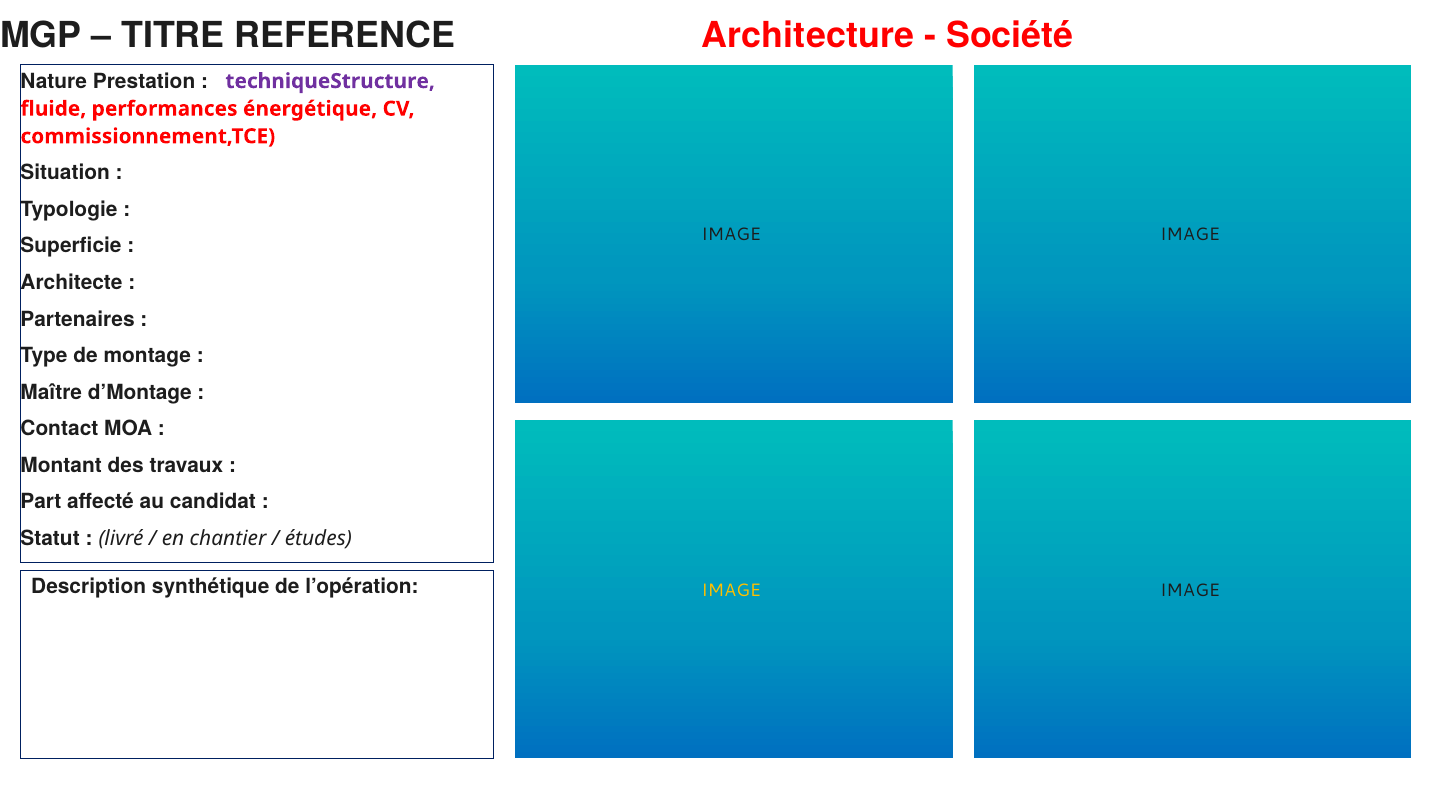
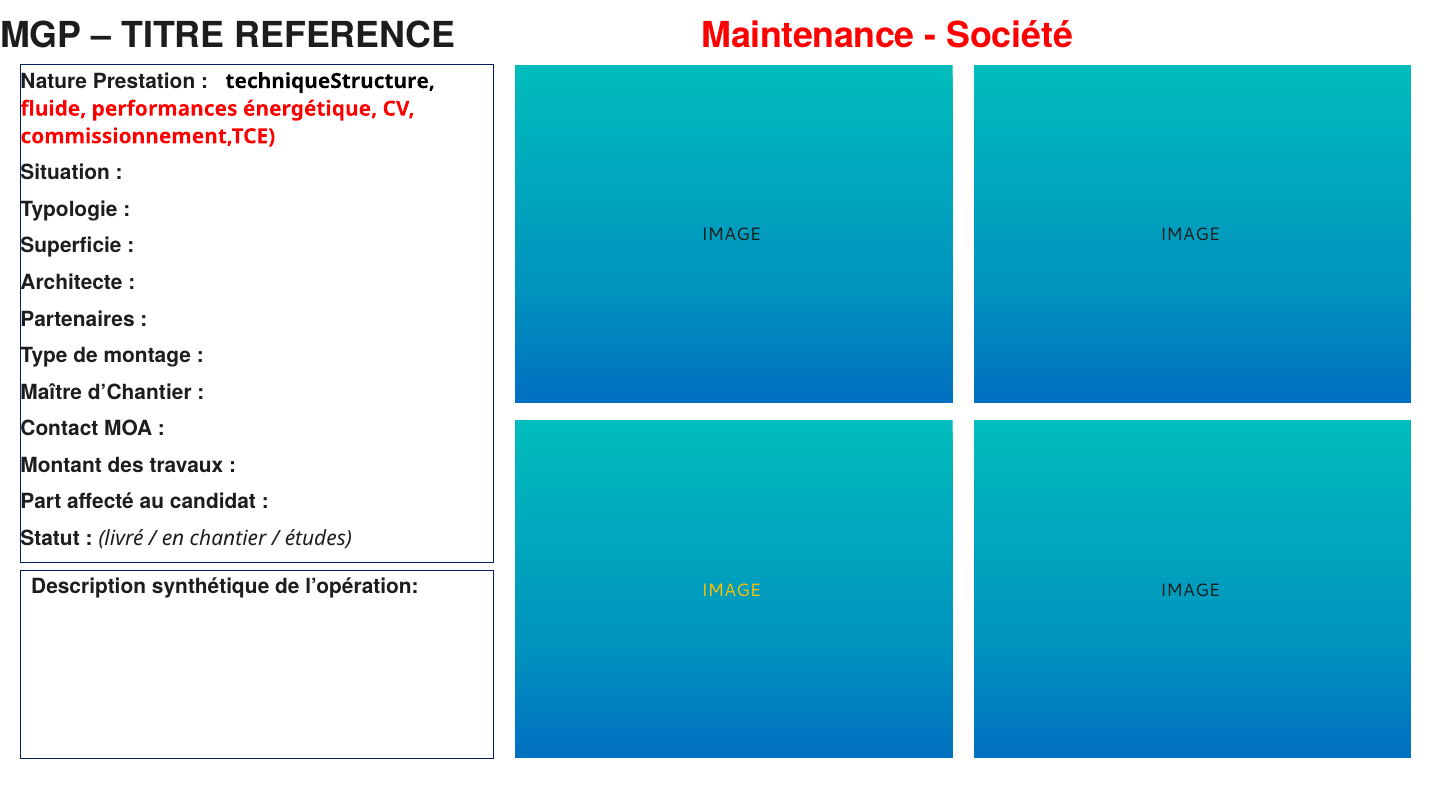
Architecture: Architecture -> Maintenance
techniqueStructure colour: purple -> black
d’Montage: d’Montage -> d’Chantier
